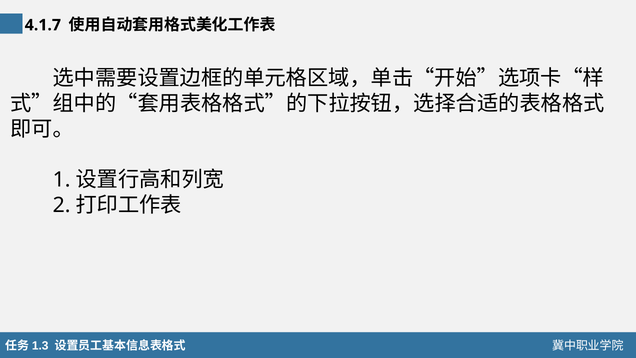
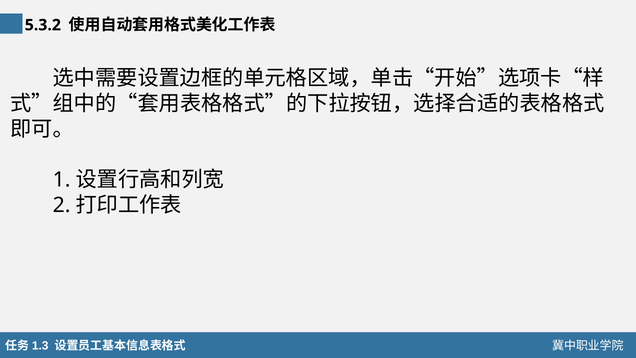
4.1.7: 4.1.7 -> 5.3.2
